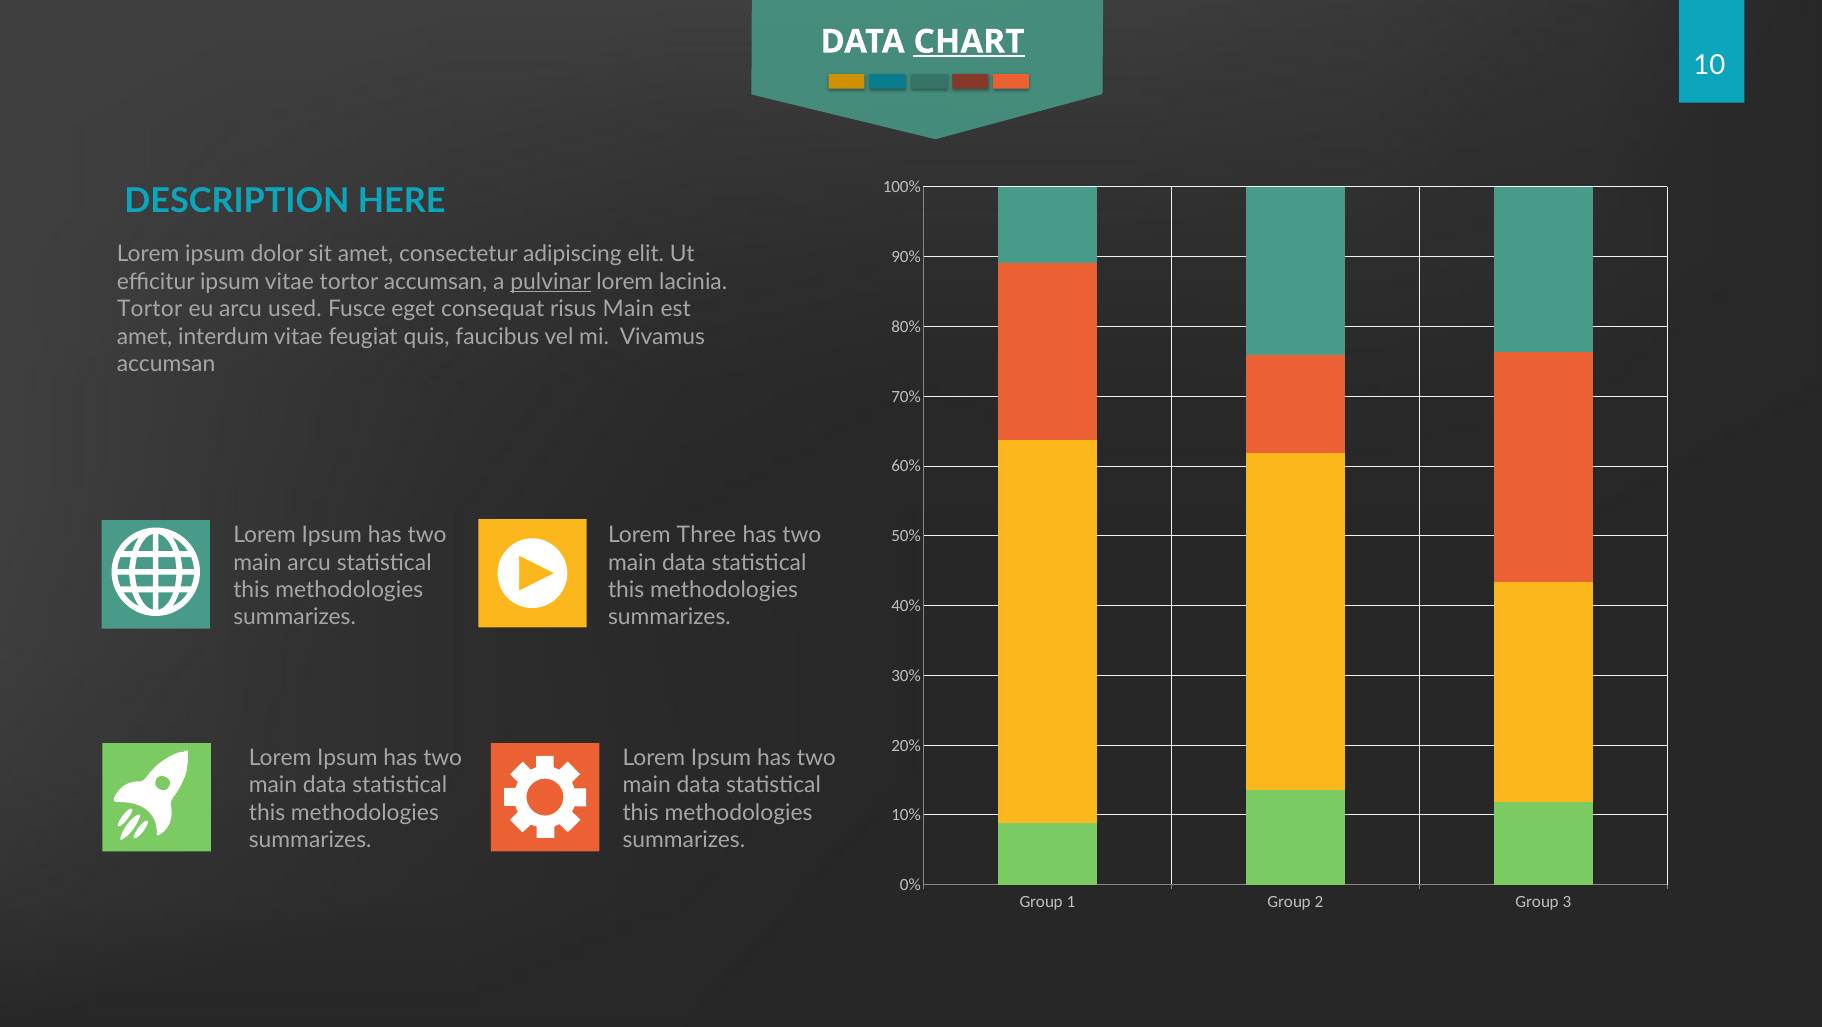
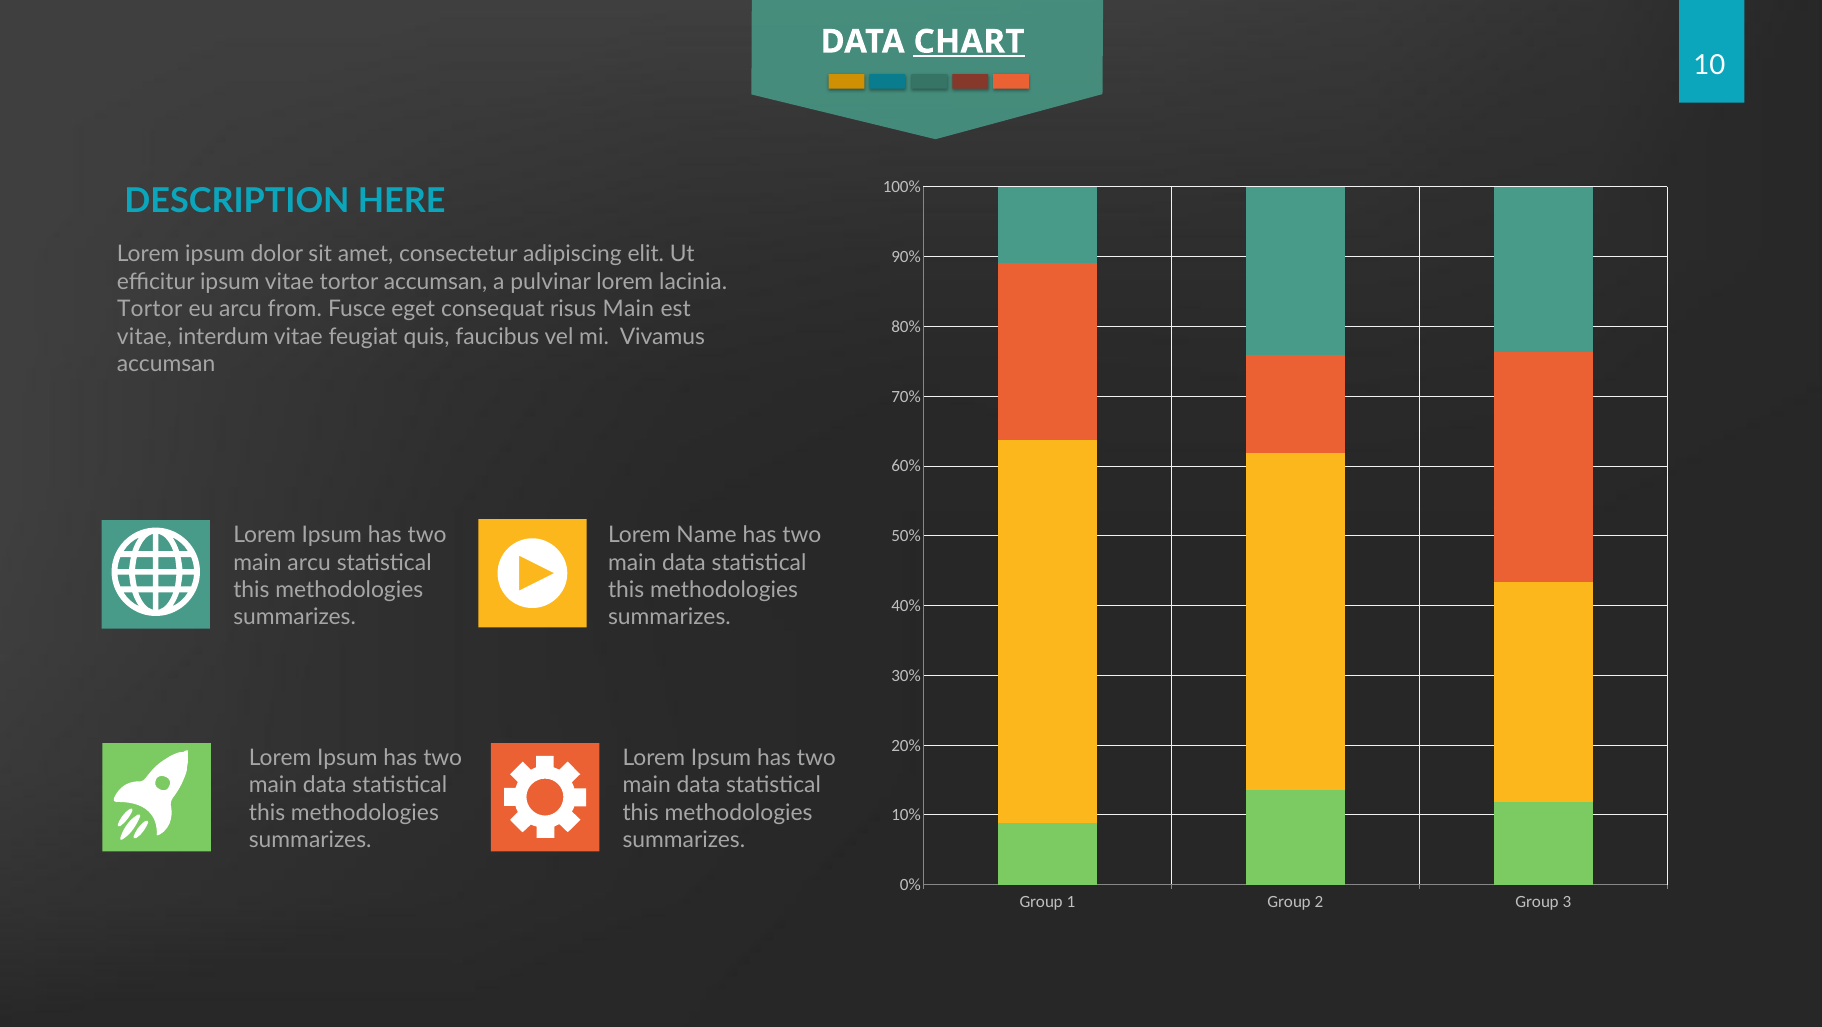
pulvinar underline: present -> none
used: used -> from
amet at (145, 337): amet -> vitae
Three: Three -> Name
